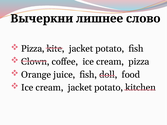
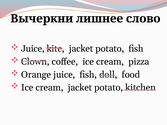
Pizza at (33, 49): Pizza -> Juice
